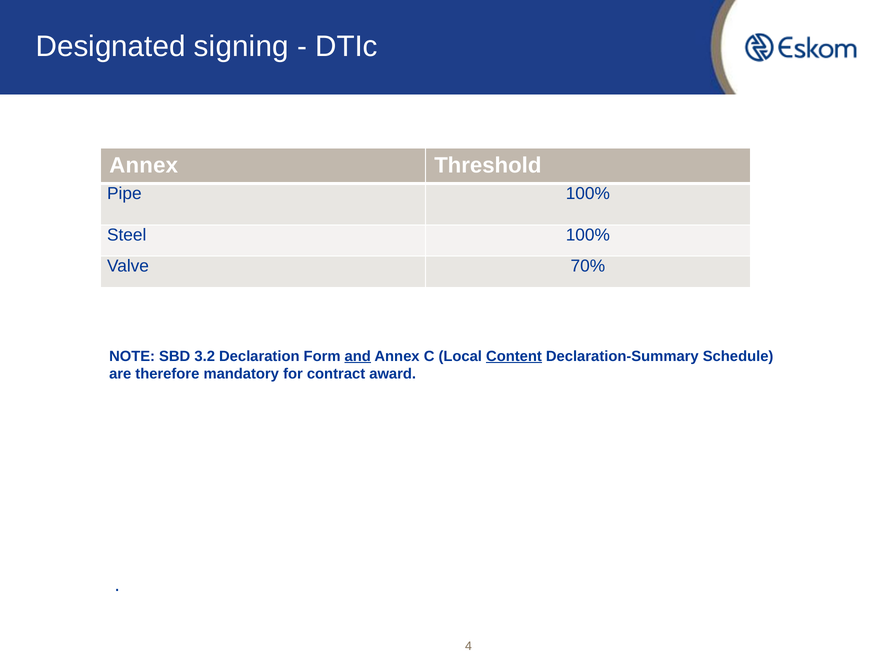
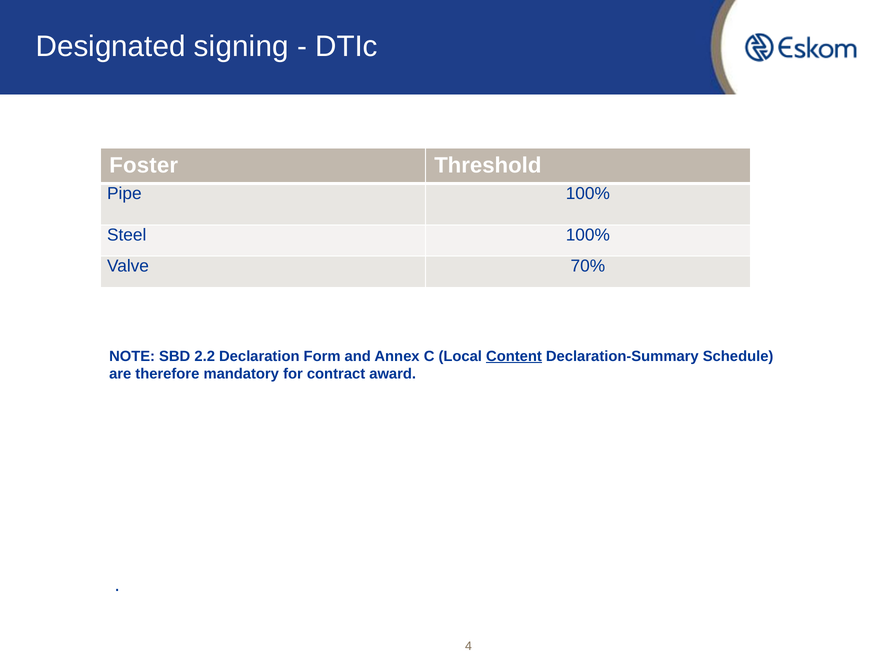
Annex at (144, 165): Annex -> Foster
3.2: 3.2 -> 2.2
and underline: present -> none
